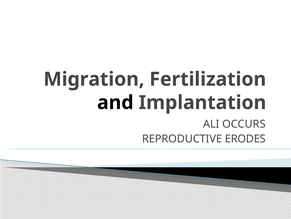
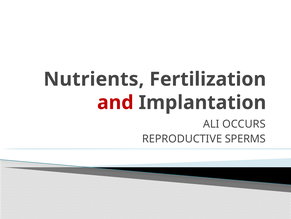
Migration: Migration -> Nutrients
and colour: black -> red
ERODES: ERODES -> SPERMS
